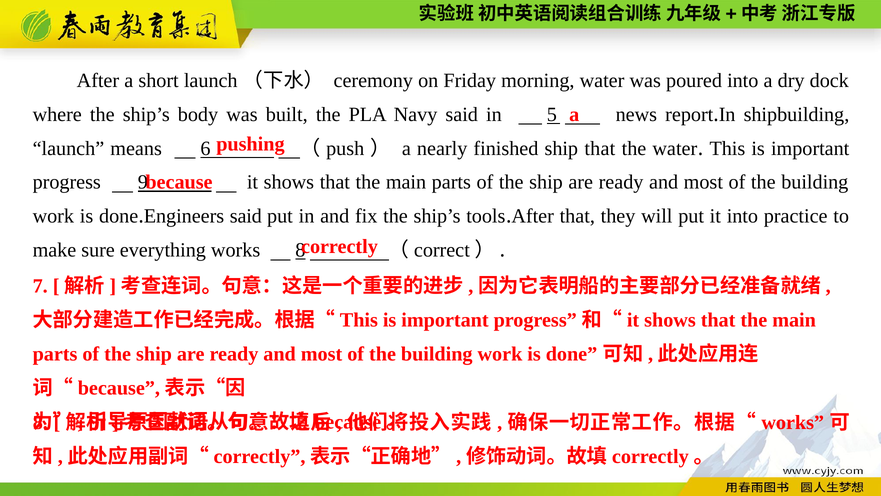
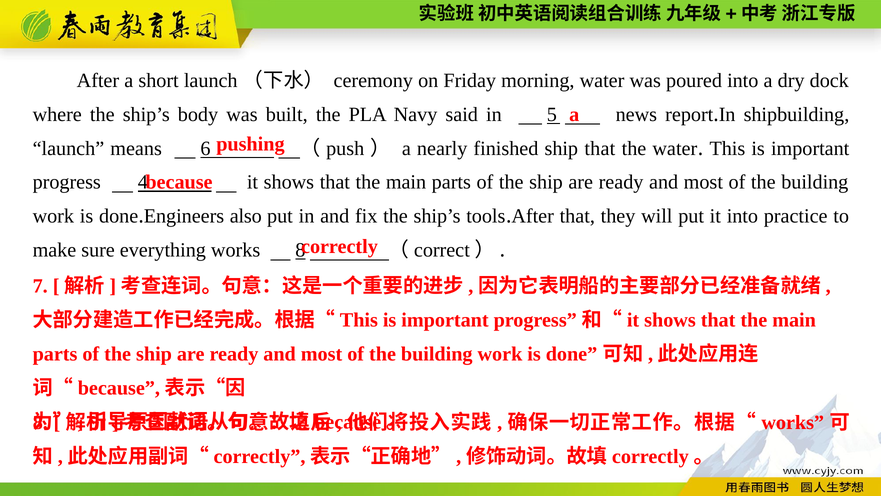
9: 9 -> 4
said at (246, 216): said -> also
